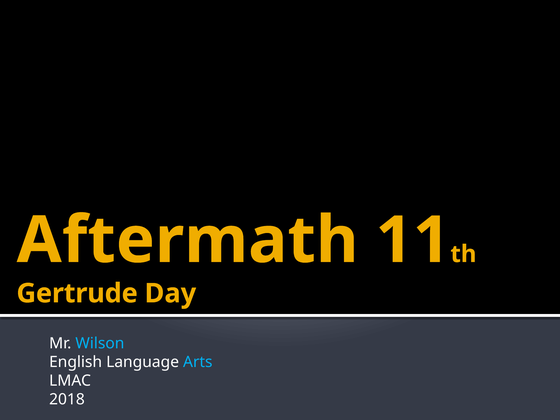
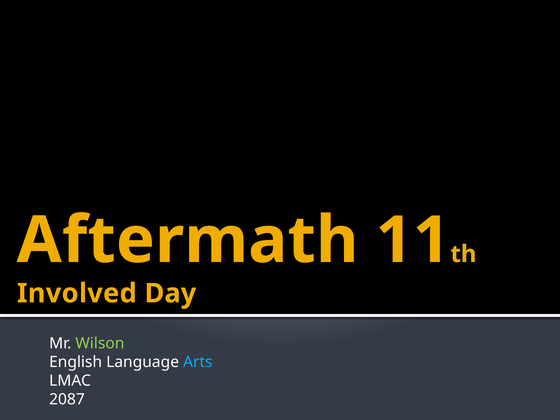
Gertrude: Gertrude -> Involved
Wilson colour: light blue -> light green
2018: 2018 -> 2087
